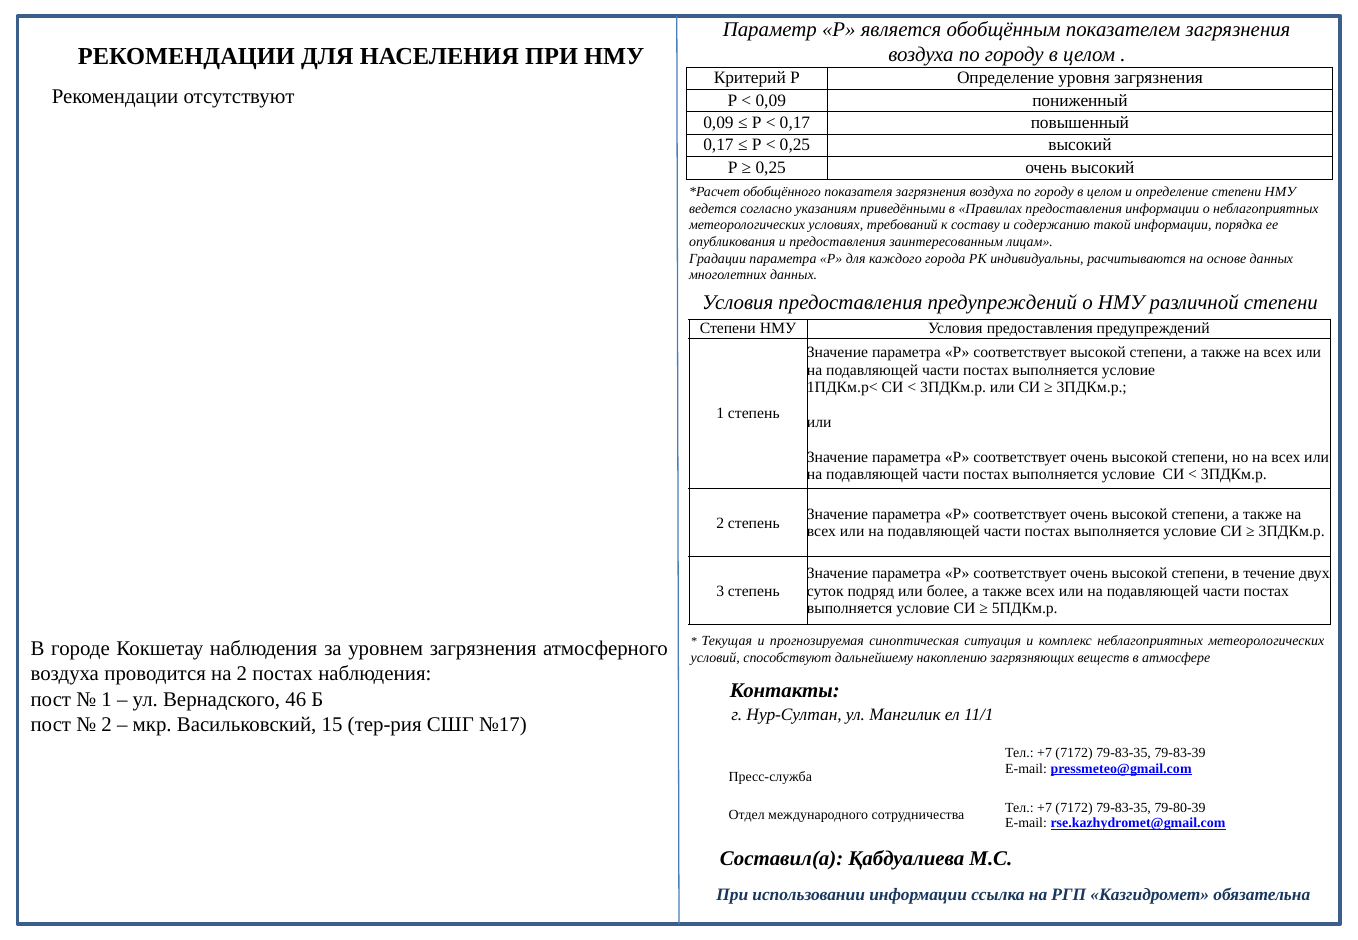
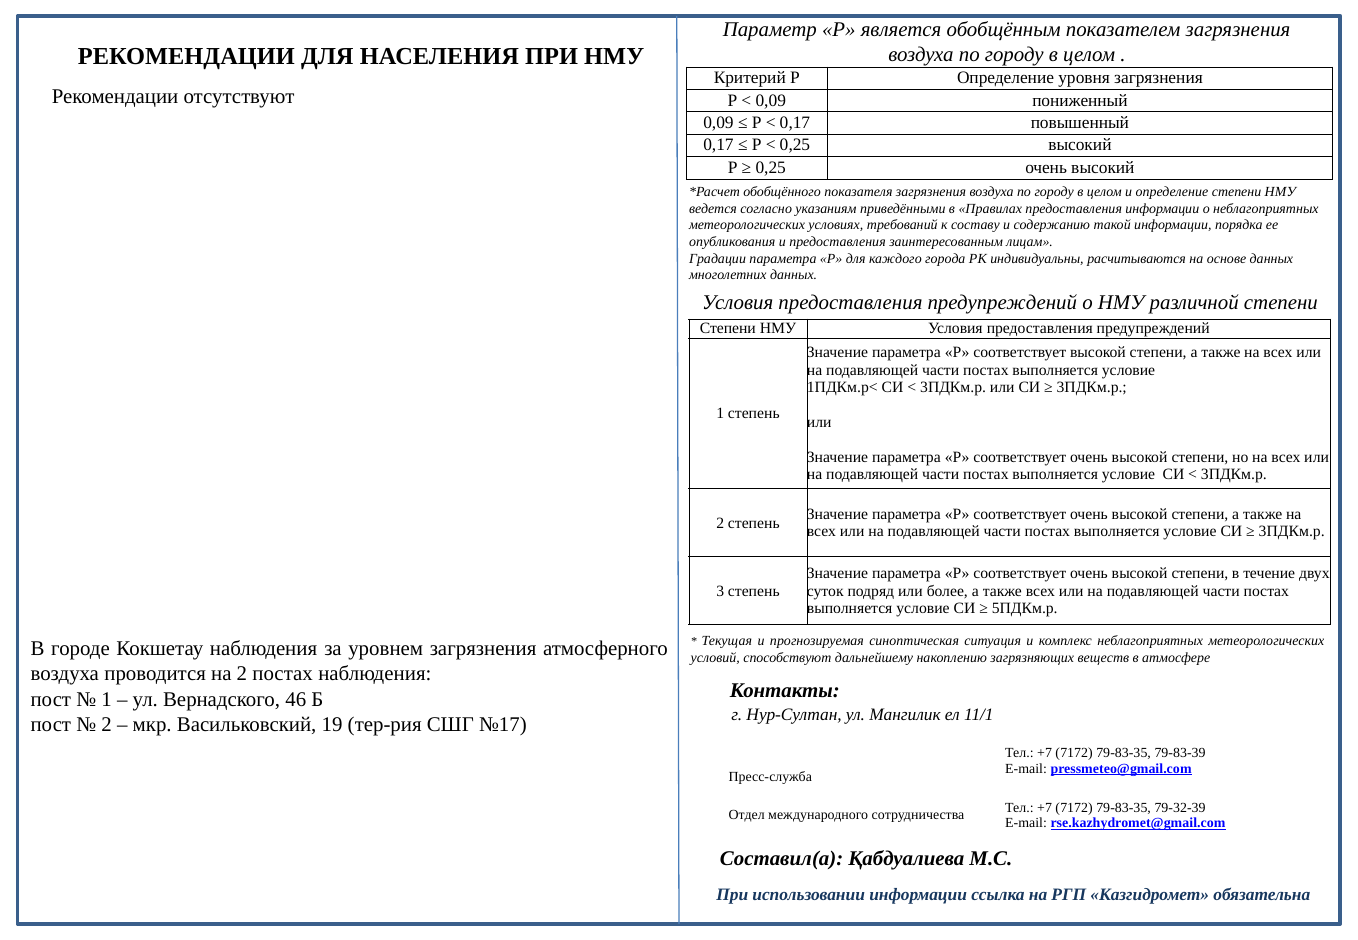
15: 15 -> 19
79-80-39: 79-80-39 -> 79-32-39
